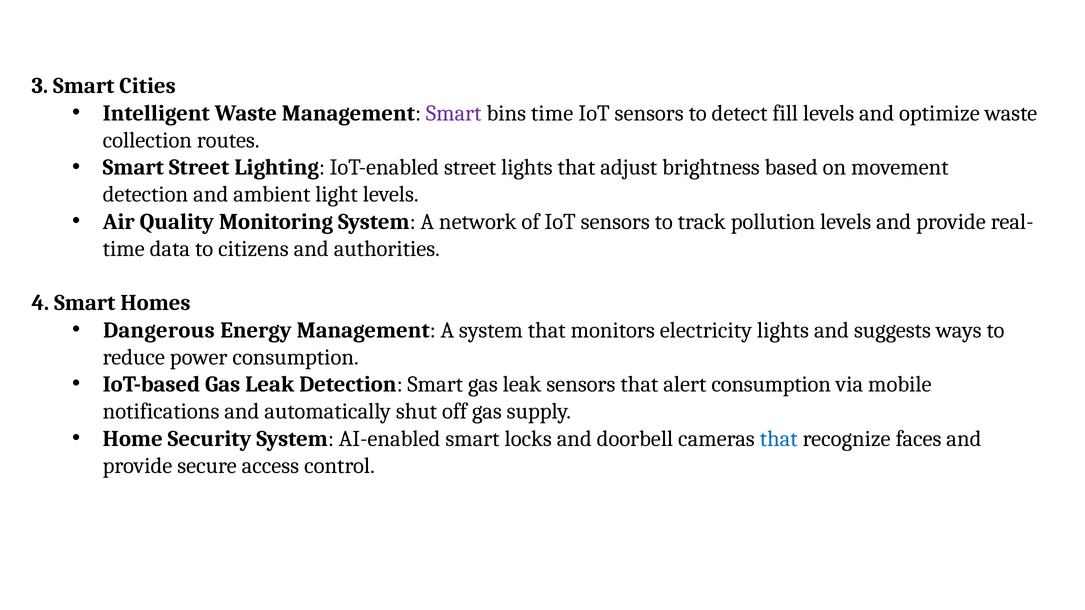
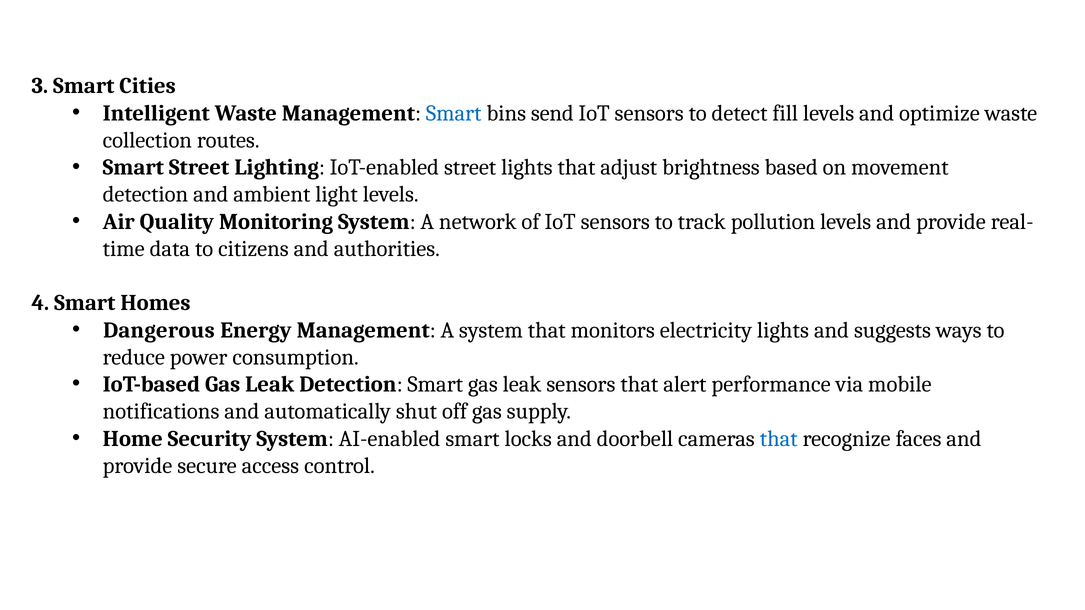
Smart at (454, 113) colour: purple -> blue
bins time: time -> send
alert consumption: consumption -> performance
